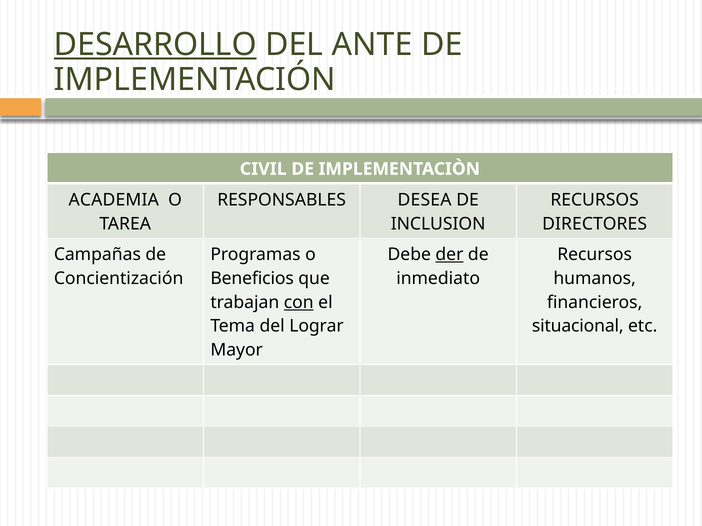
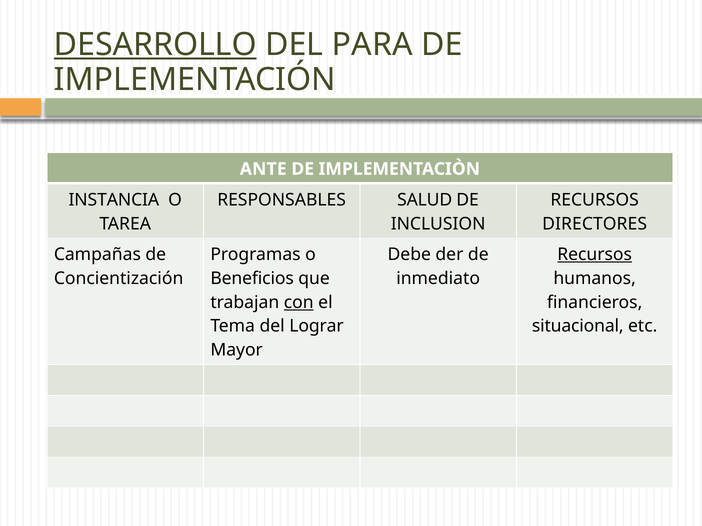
ANTE: ANTE -> PARA
CIVIL: CIVIL -> ANTE
ACADEMIA: ACADEMIA -> INSTANCIA
DESEA: DESEA -> SALUD
der underline: present -> none
Recursos at (595, 255) underline: none -> present
